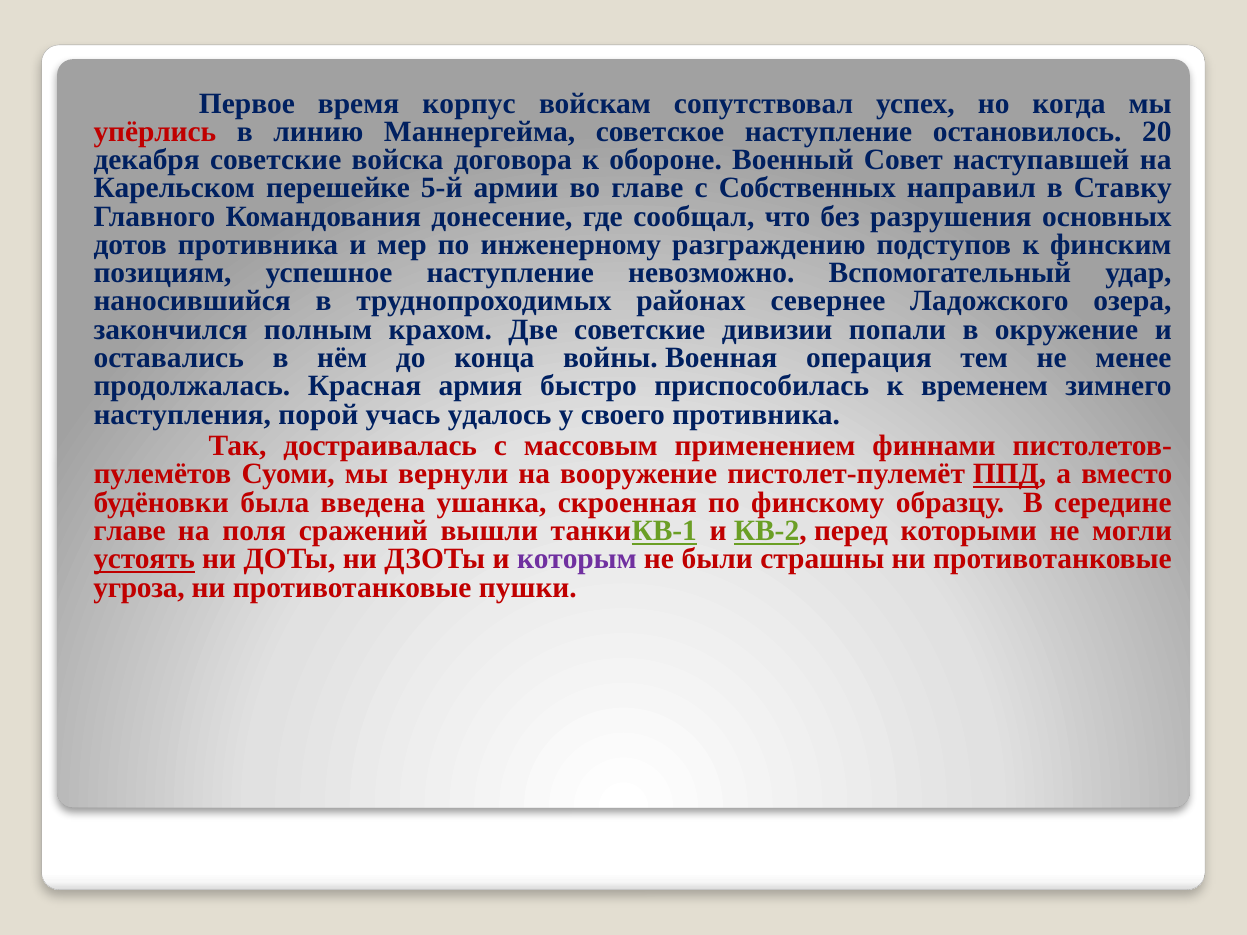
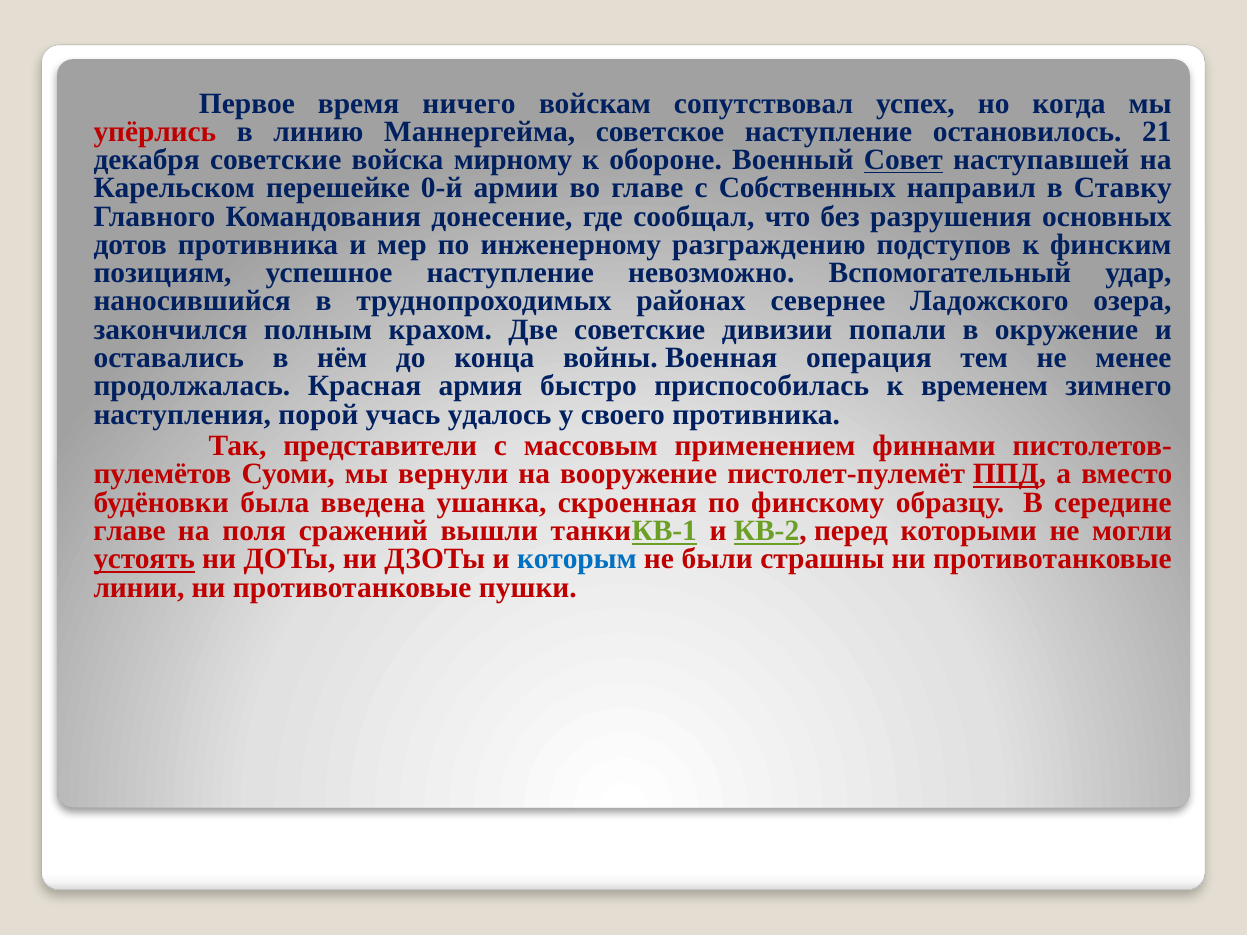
корпус: корпус -> ничего
20: 20 -> 21
договора: договора -> мирному
Совет underline: none -> present
5-й: 5-й -> 0-й
достраивалась: достраивалась -> представители
которым colour: purple -> blue
угроза: угроза -> линии
